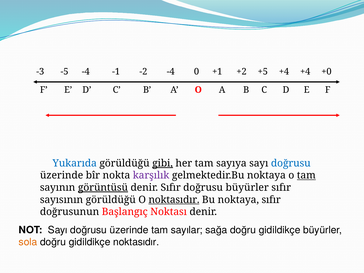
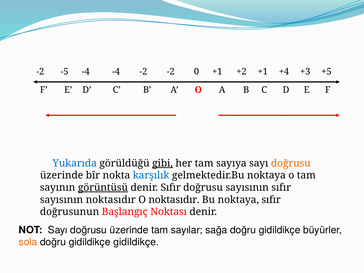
-3 at (40, 72): -3 -> -2
-4 -1: -1 -> -4
-4 at (171, 72): -4 -> -2
0 +5: +5 -> +1
+2 +4: +4 -> +3
+0: +0 -> +5
doğrusu at (291, 163) colour: blue -> orange
karşılık colour: purple -> blue
tam at (306, 175) underline: present -> none
doğrusu büyürler: büyürler -> sayısının
sayısının görüldüğü: görüldüğü -> noktasıdır
noktasıdır at (174, 200) underline: present -> none
gidildikçe noktasıdır: noktasıdır -> gidildikçe
